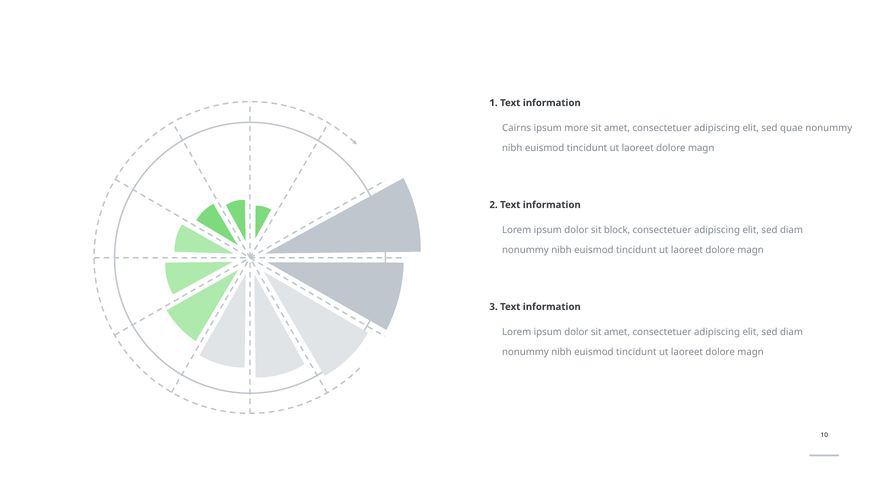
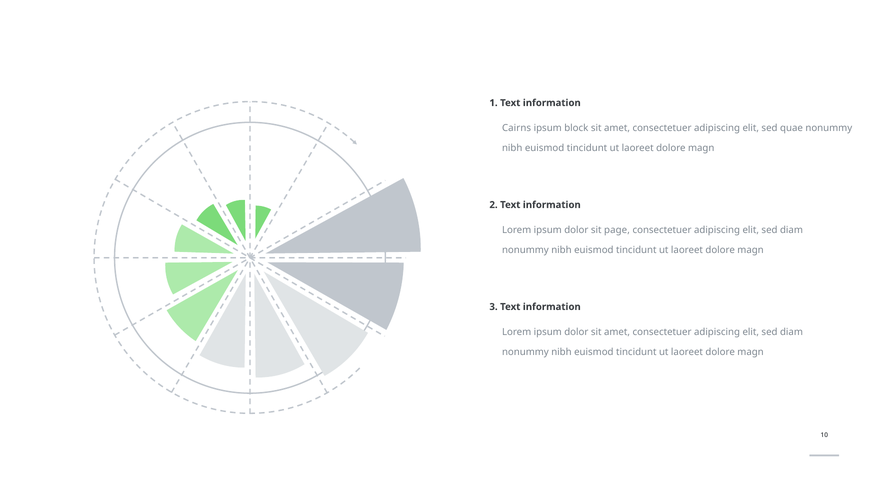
more: more -> block
block: block -> page
